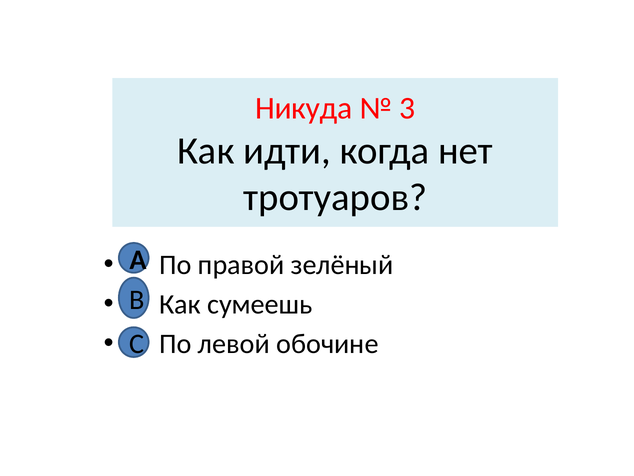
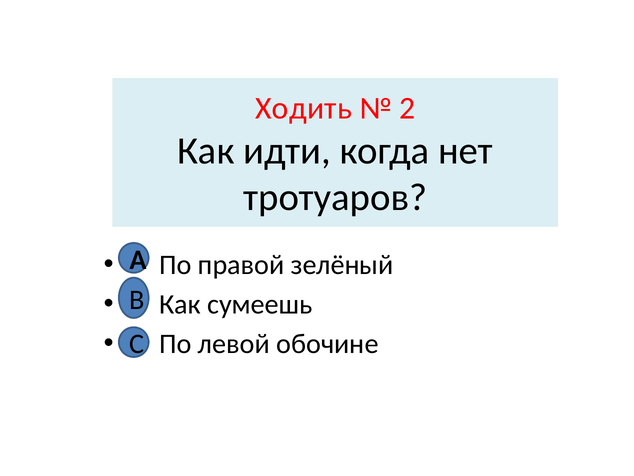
Никуда: Никуда -> Ходить
3: 3 -> 2
